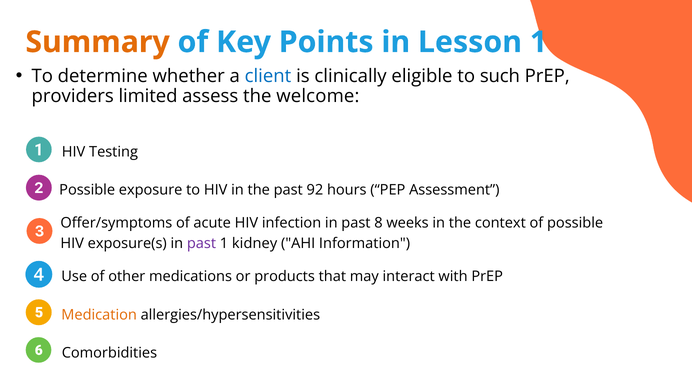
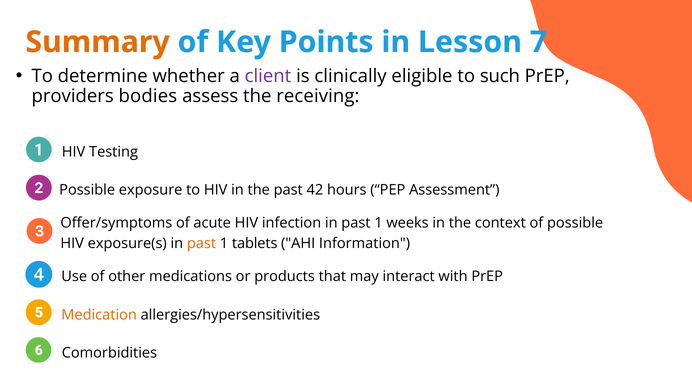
Lesson 1: 1 -> 7
client colour: blue -> purple
limited: limited -> bodies
welcome: welcome -> receiving
92: 92 -> 42
infection in past 8: 8 -> 1
past at (202, 243) colour: purple -> orange
kidney: kidney -> tablets
